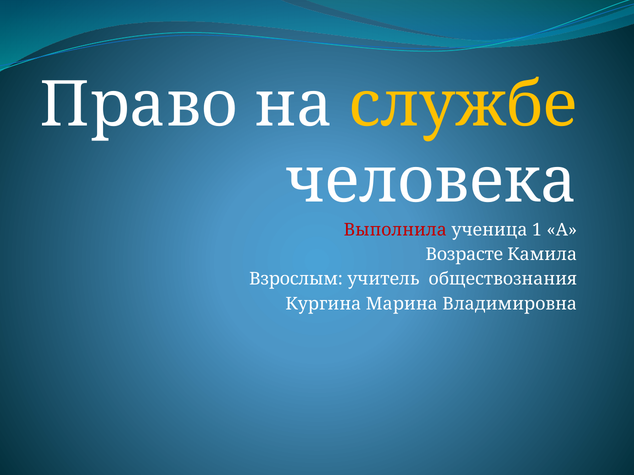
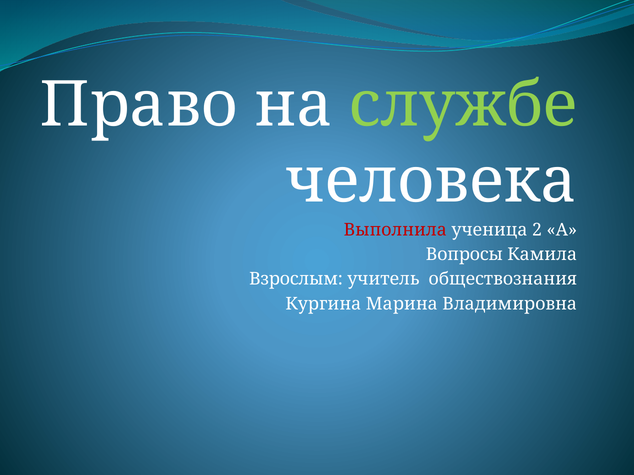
службе colour: yellow -> light green
1: 1 -> 2
Возрасте: Возрасте -> Вопросы
